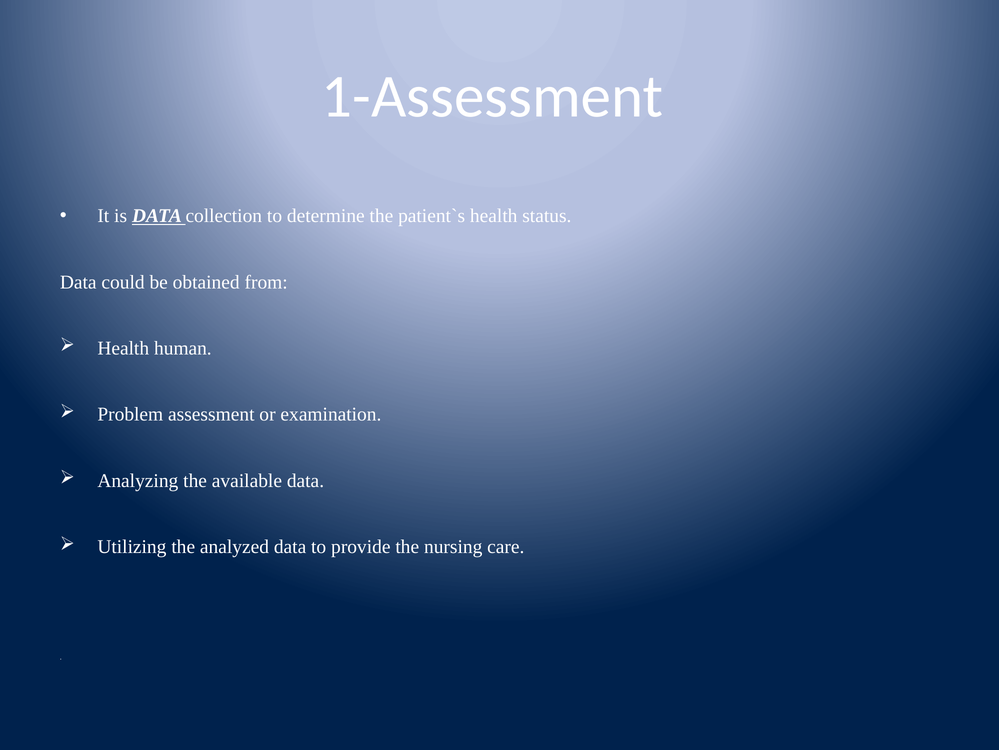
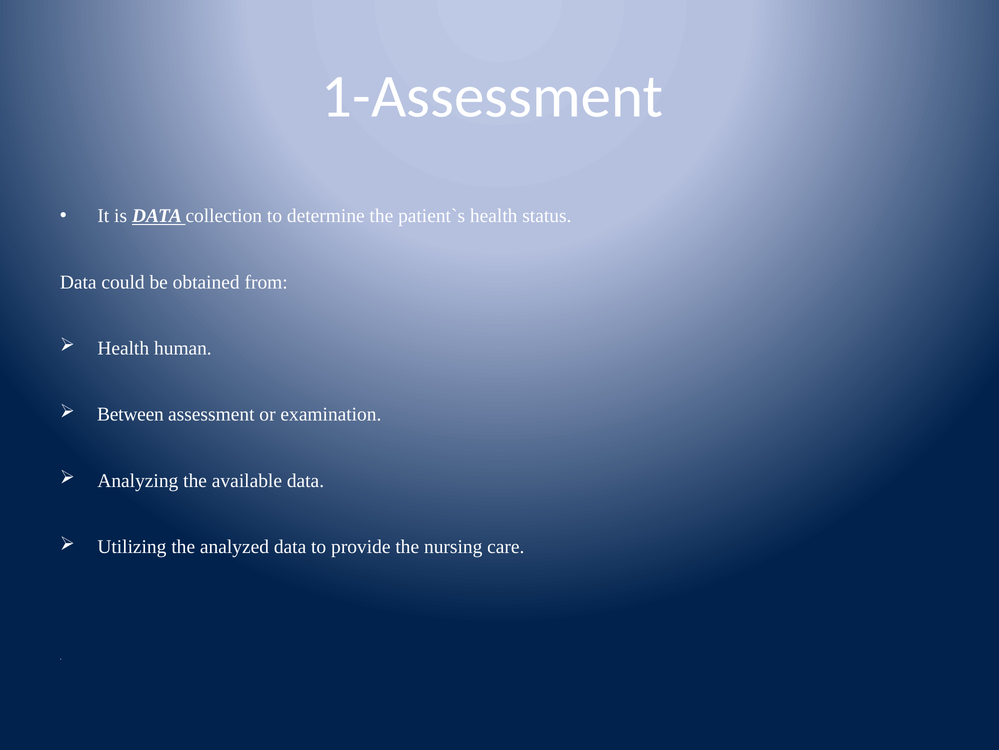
Problem: Problem -> Between
